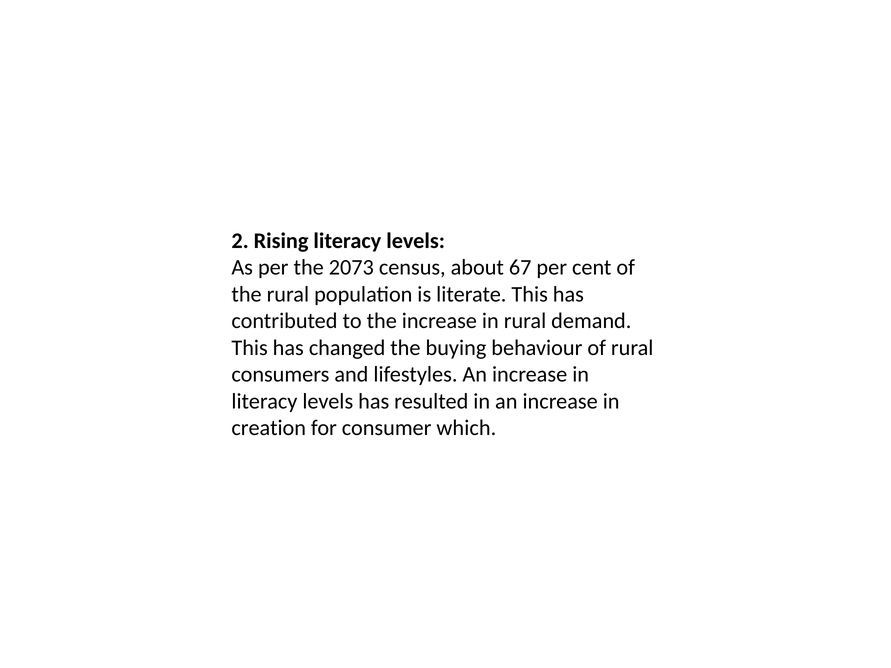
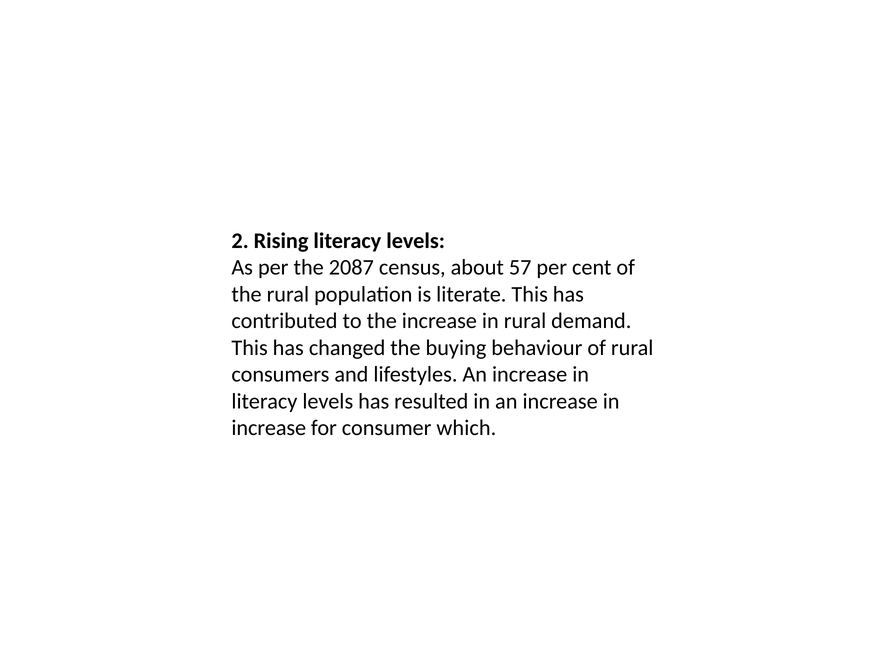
2073: 2073 -> 2087
67: 67 -> 57
creation at (269, 428): creation -> increase
